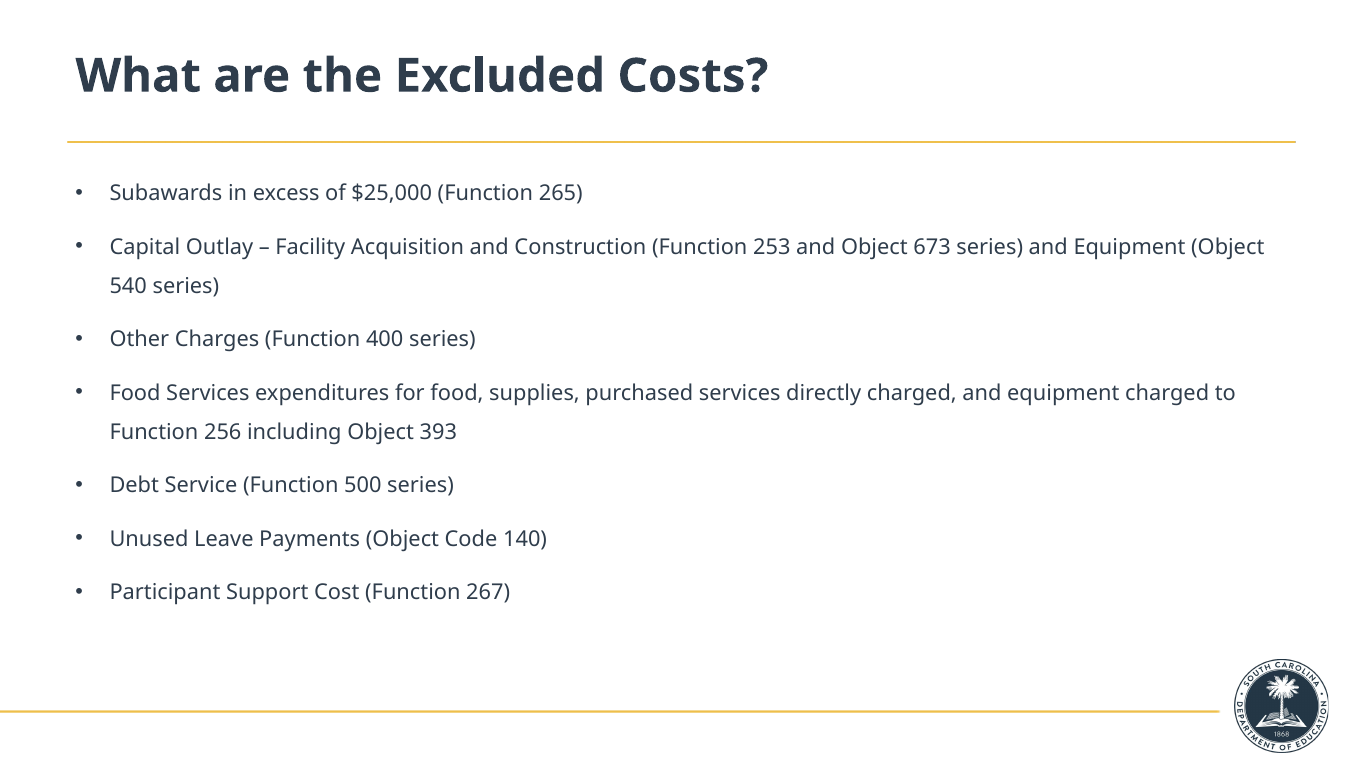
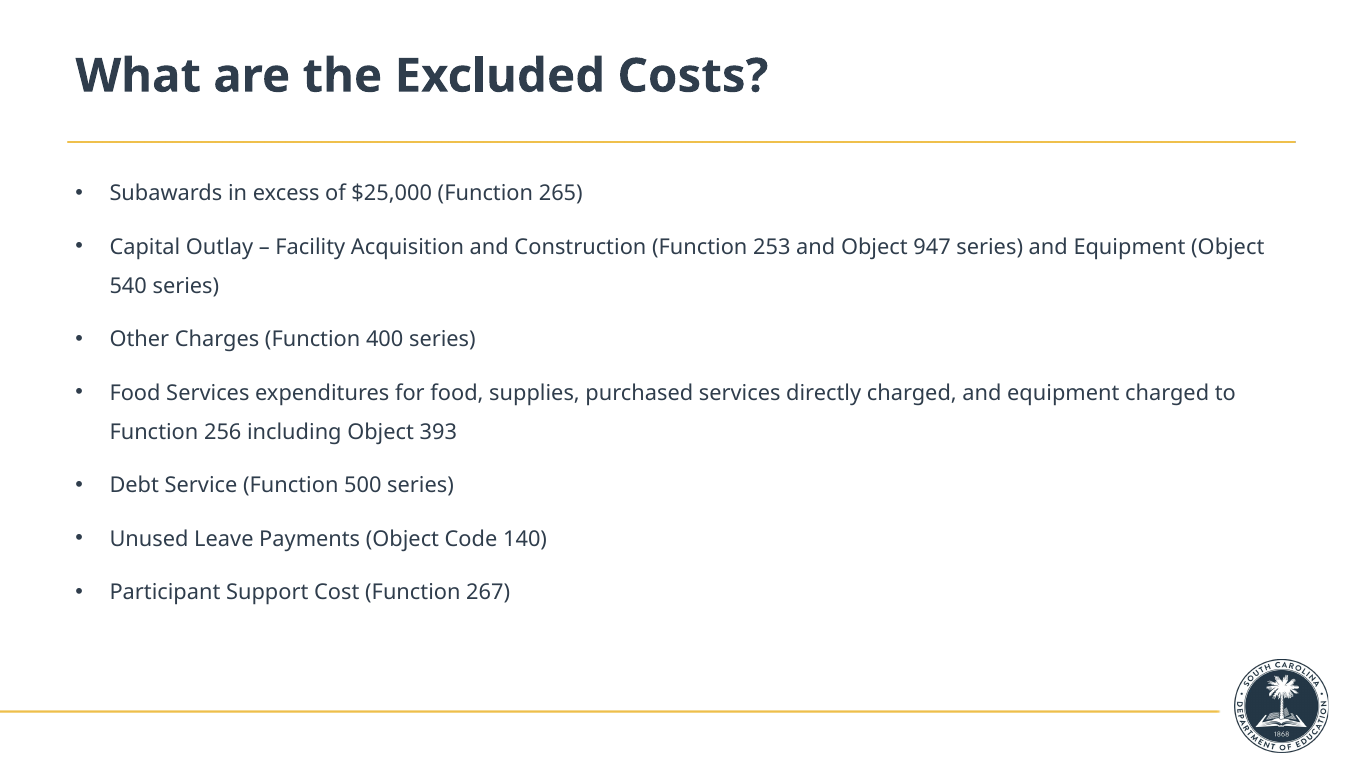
673: 673 -> 947
